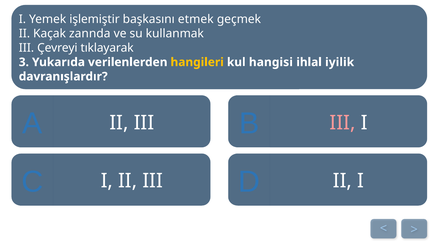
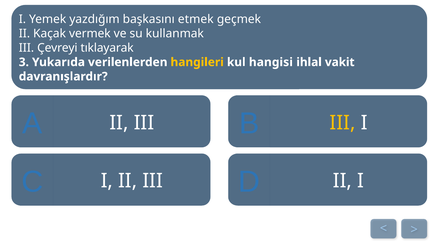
işlemiştir: işlemiştir -> yazdığım
zannda: zannda -> vermek
iyilik: iyilik -> vakit
III at (343, 123) colour: pink -> yellow
